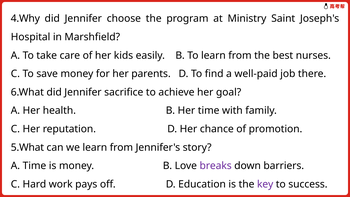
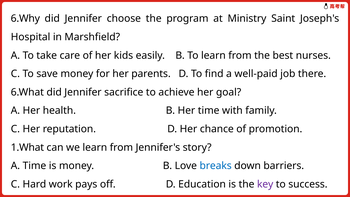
4.Why: 4.Why -> 6.Why
5.What: 5.What -> 1.What
breaks colour: purple -> blue
